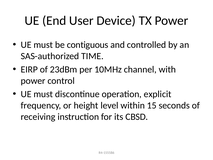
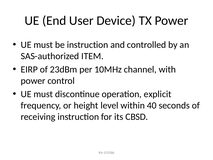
be contiguous: contiguous -> instruction
TIME: TIME -> ITEM
15: 15 -> 40
